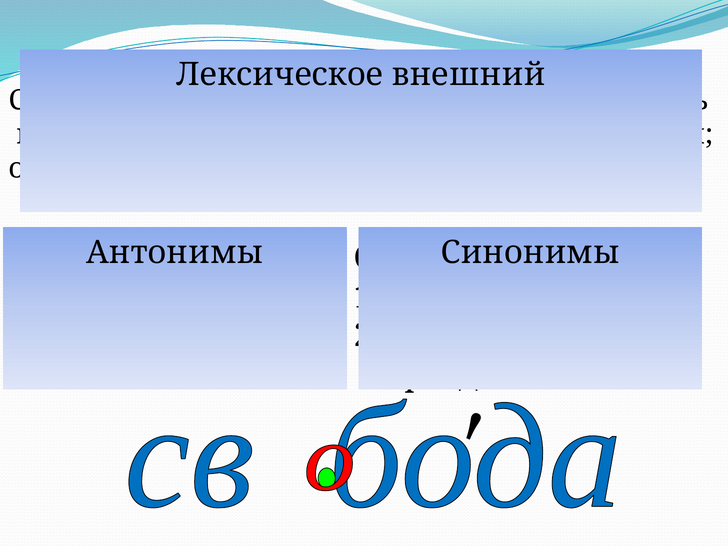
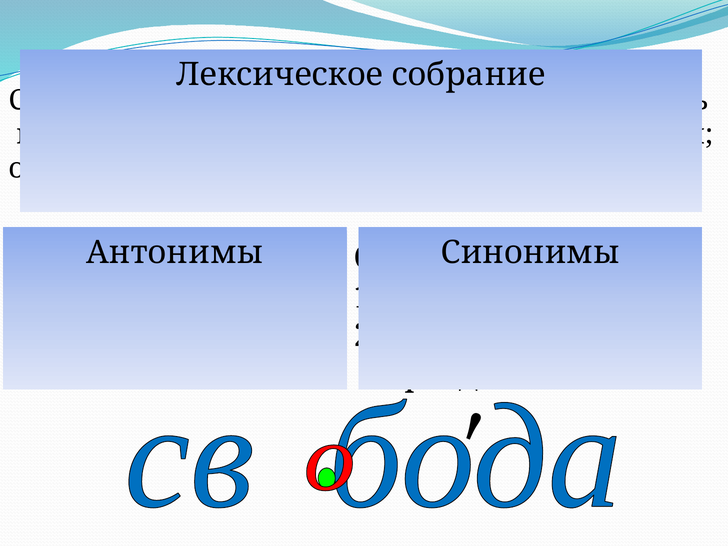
внешний: внешний -> собрание
